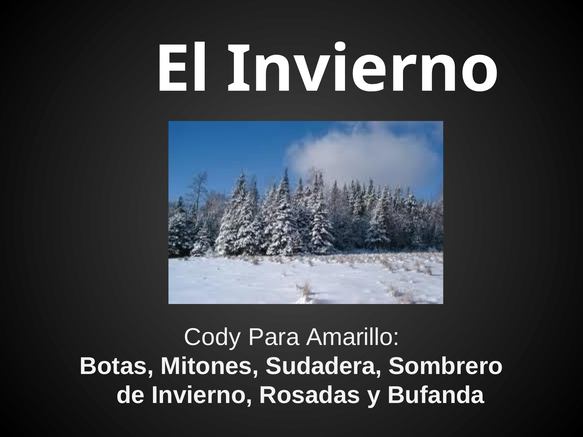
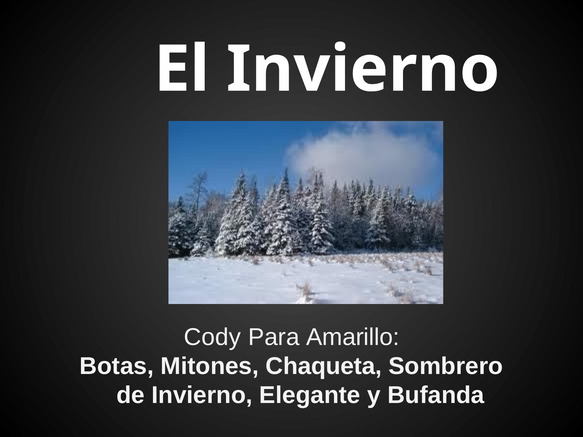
Sudadera: Sudadera -> Chaqueta
Rosadas: Rosadas -> Elegante
